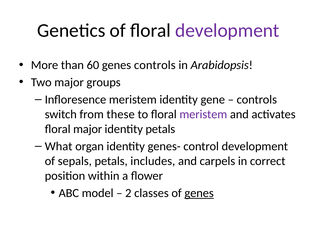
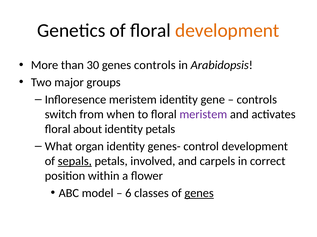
development at (227, 31) colour: purple -> orange
60: 60 -> 30
these: these -> when
floral major: major -> about
sepals underline: none -> present
includes: includes -> involved
2: 2 -> 6
